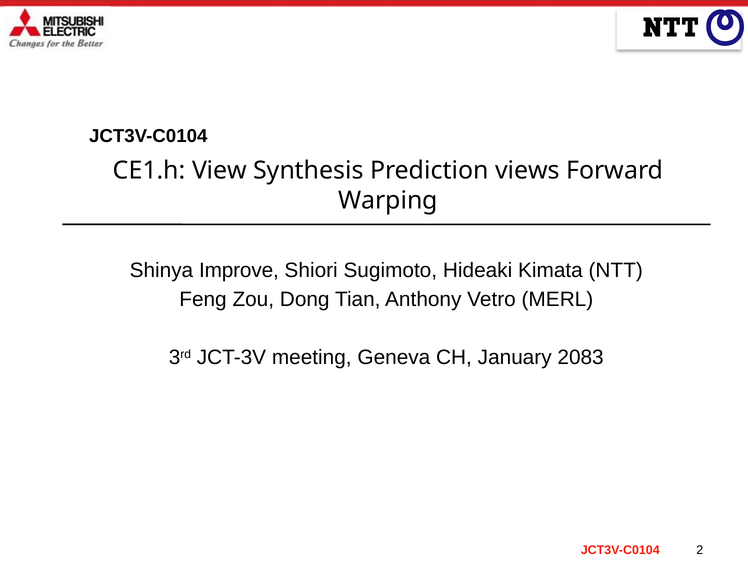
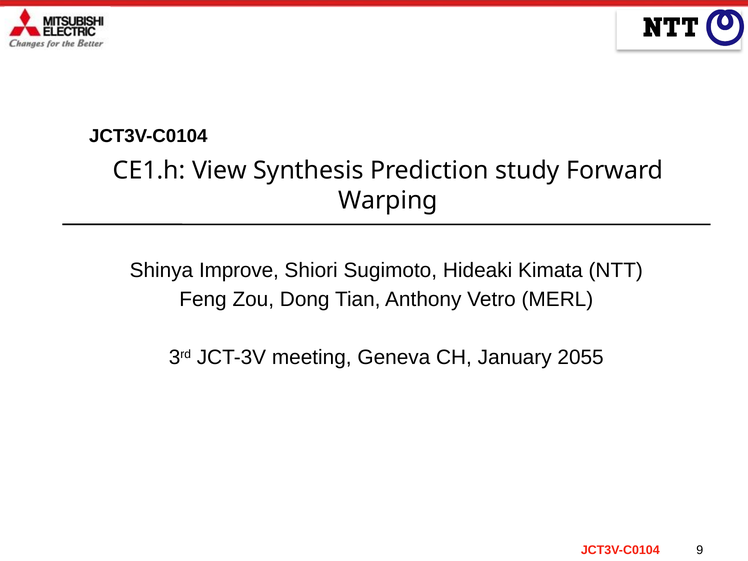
views: views -> study
2083: 2083 -> 2055
2: 2 -> 9
